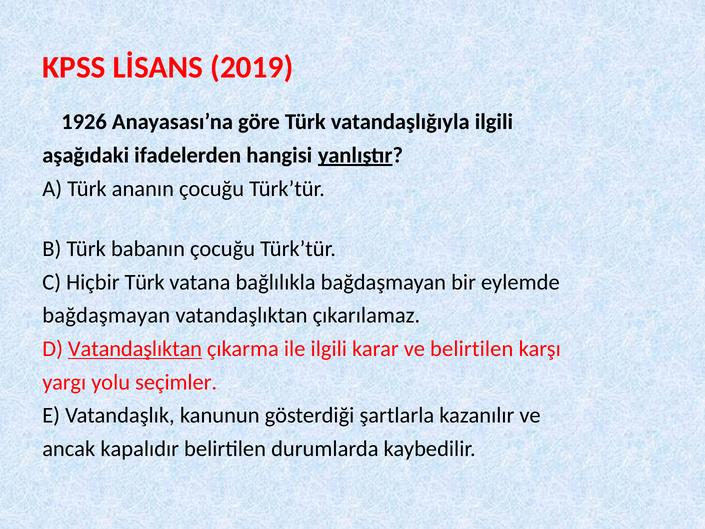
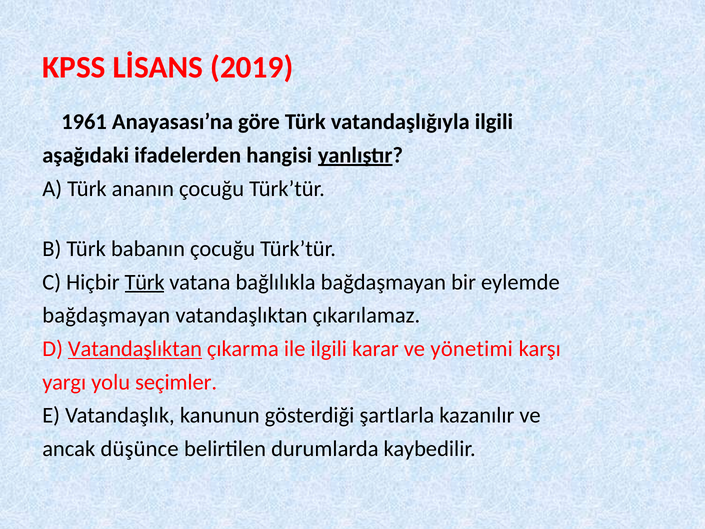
1926: 1926 -> 1961
Türk at (145, 282) underline: none -> present
ve belirtilen: belirtilen -> yönetimi
kapalıdır: kapalıdır -> düşünce
